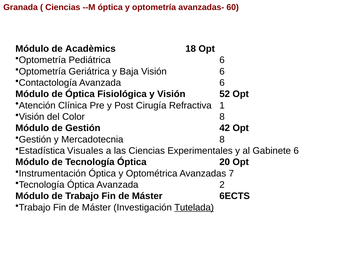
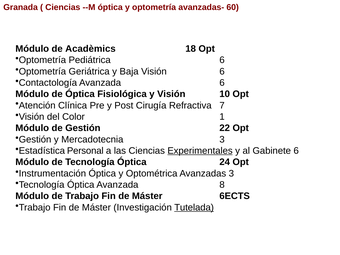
52: 52 -> 10
1: 1 -> 7
Color 8: 8 -> 1
42: 42 -> 22
Mercadotecnia 8: 8 -> 3
Visuales: Visuales -> Personal
Experimentales underline: none -> present
20: 20 -> 24
Avanzadas 7: 7 -> 3
2: 2 -> 8
